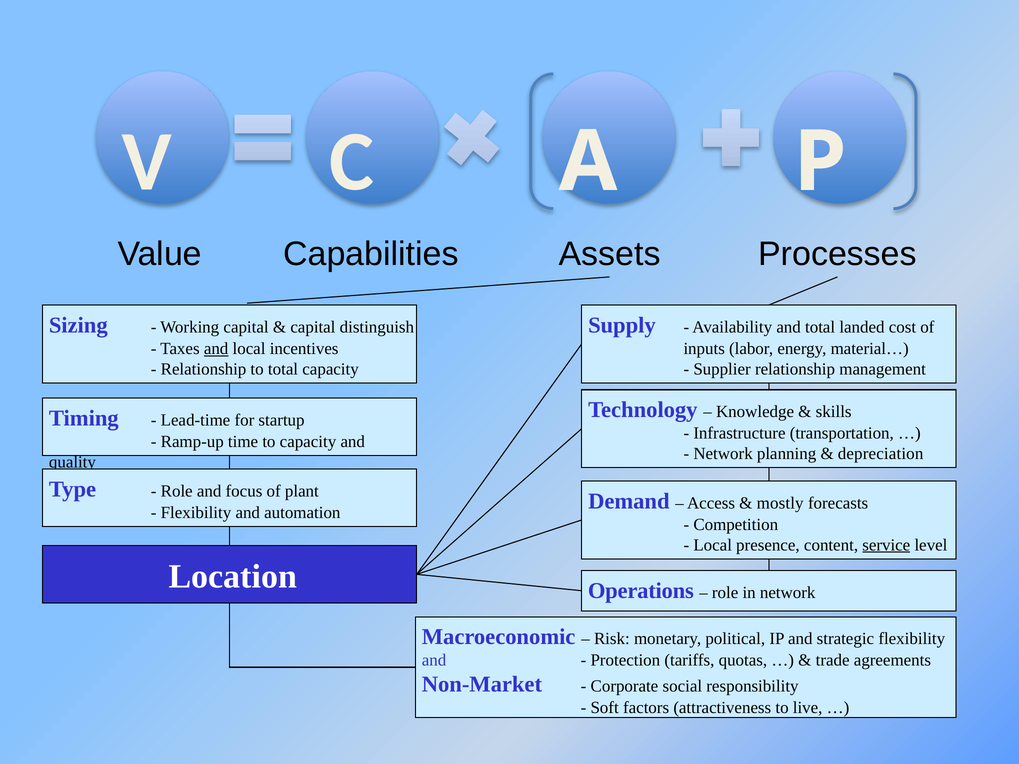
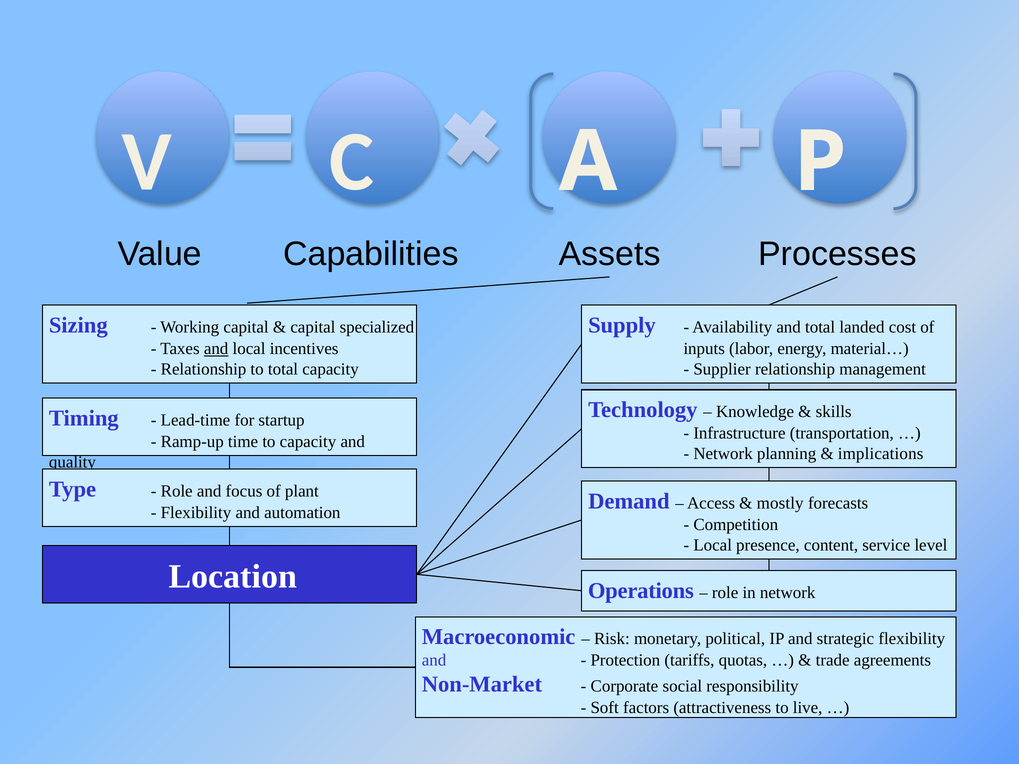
distinguish: distinguish -> specialized
depreciation: depreciation -> implications
service underline: present -> none
